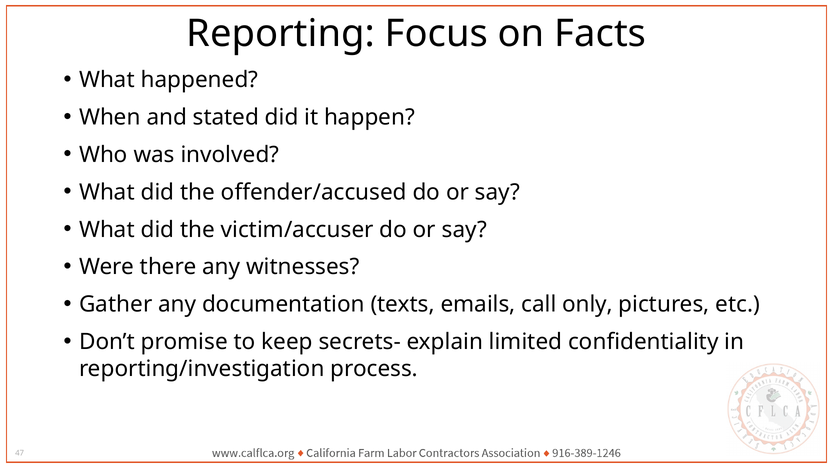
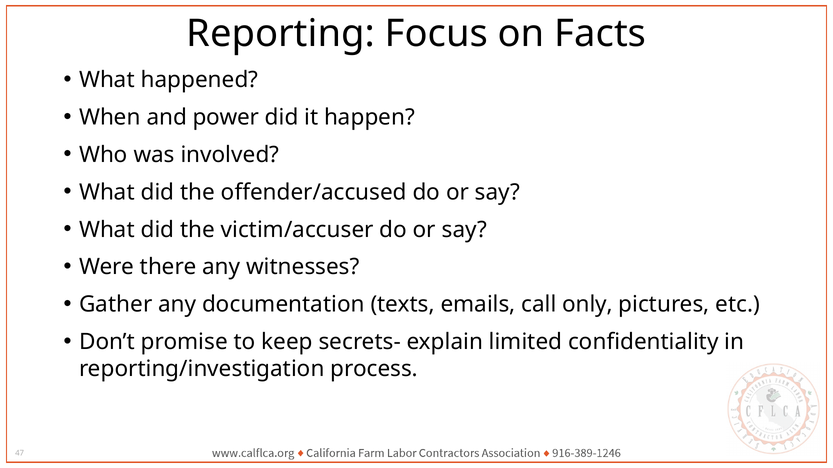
stated: stated -> power
